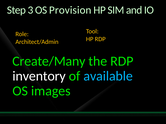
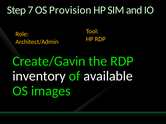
3: 3 -> 7
Create/Many: Create/Many -> Create/Gavin
available colour: light blue -> white
